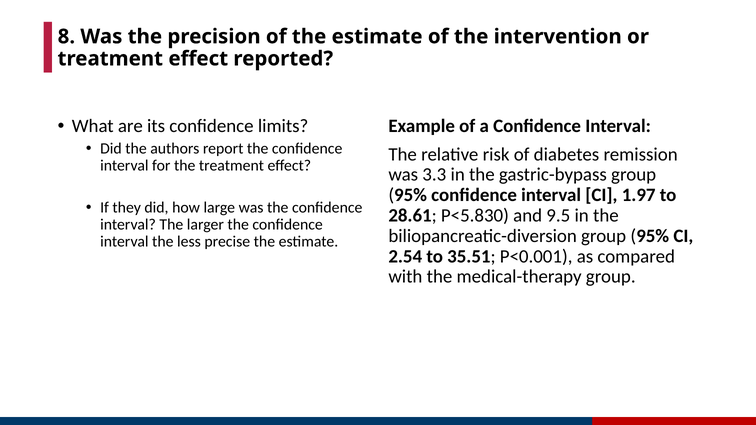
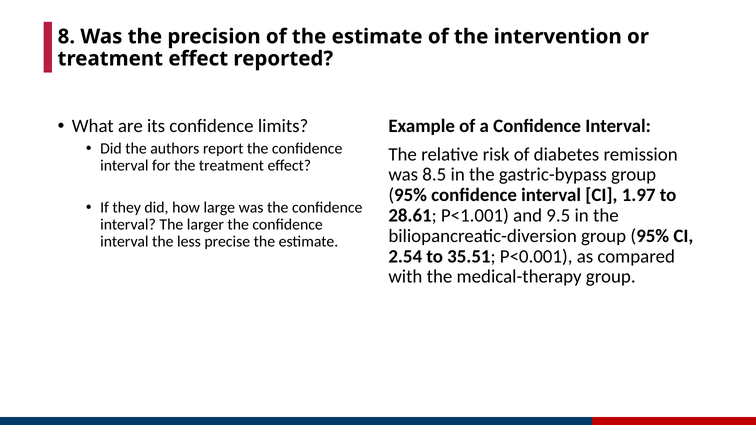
3.3: 3.3 -> 8.5
P<5.830: P<5.830 -> P<1.001
